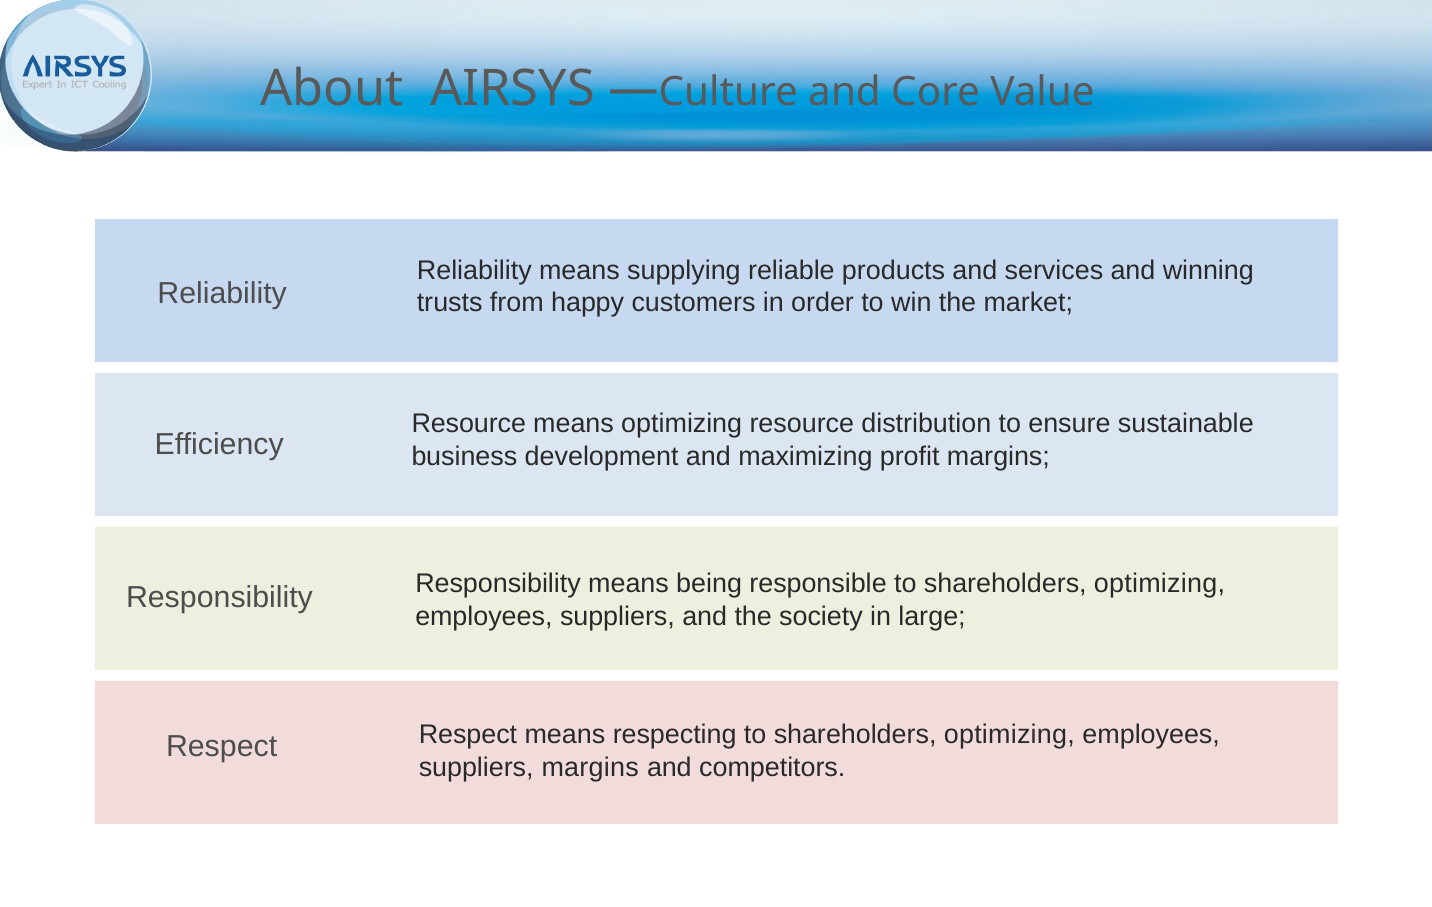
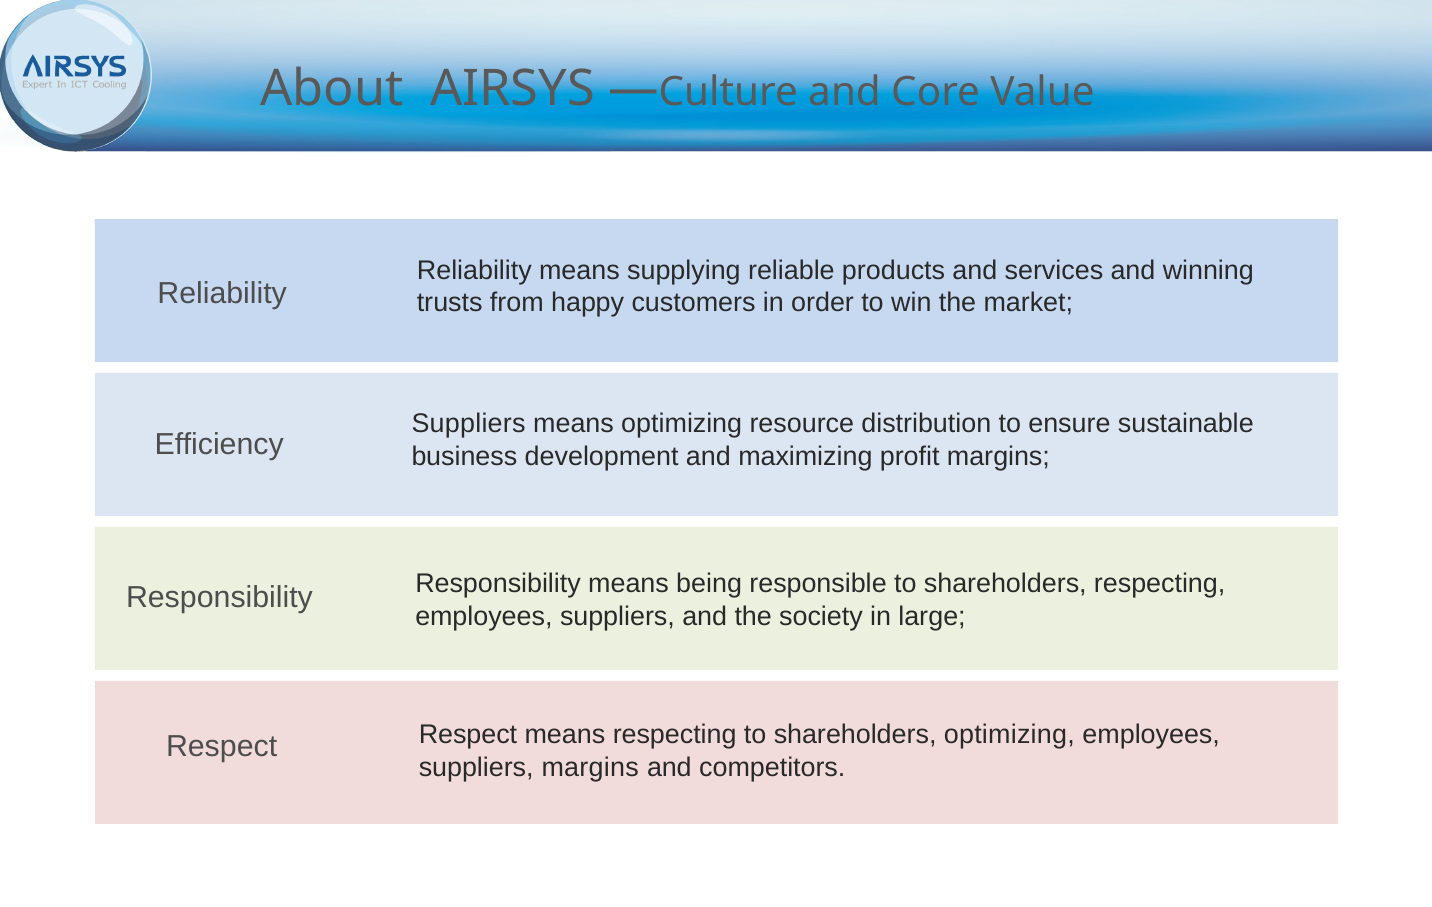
Resource at (469, 424): Resource -> Suppliers
responsible to shareholders optimizing: optimizing -> respecting
